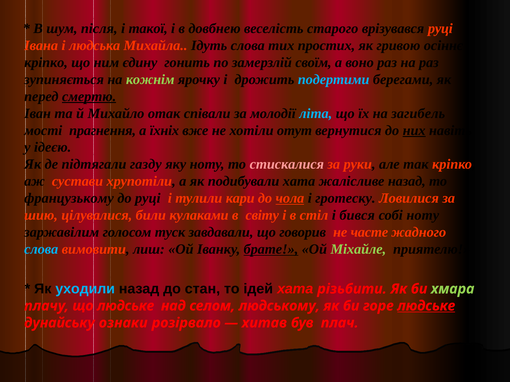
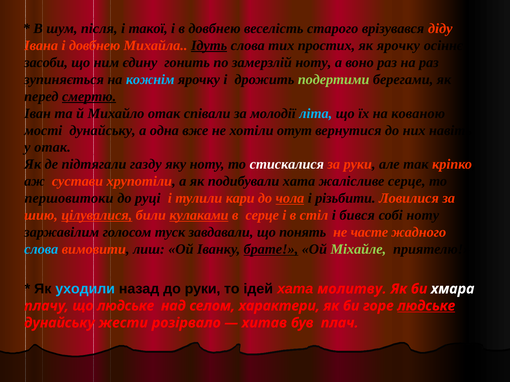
врізувався руці: руці -> діду
і людська: людська -> довбнею
Ідуть underline: none -> present
як гривою: гривою -> ярочку
кріпко at (46, 62): кріпко -> засоби
замерзлій своїм: своїм -> ноту
кожнім colour: light green -> light blue
подертими colour: light blue -> light green
загибель: загибель -> кованою
мості прагнення: прагнення -> дунайську
їхніх: їхніх -> одна
них underline: present -> none
у ідеєю: ідеєю -> отак
стискалися colour: pink -> white
жалісливе назад: назад -> серце
французькому: французькому -> першовитоки
гротеску: гротеску -> різьбити
цілувалися underline: none -> present
кулаками underline: none -> present
в світу: світу -> серце
говорив: говорив -> понять
до стан: стан -> руки
різьбити: різьбити -> молитву
хмара colour: light green -> white
людському: людському -> характери
ознаки: ознаки -> жести
